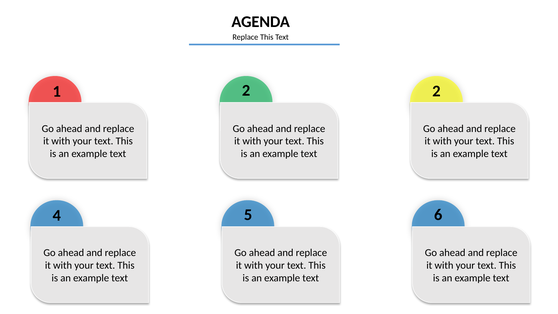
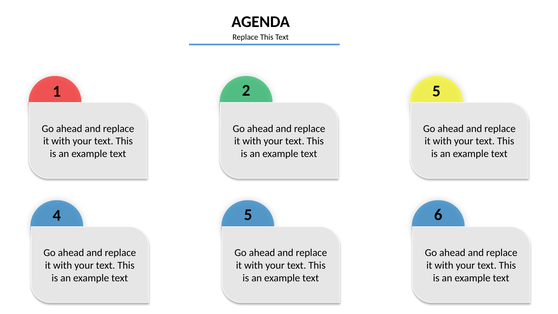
2 2: 2 -> 5
